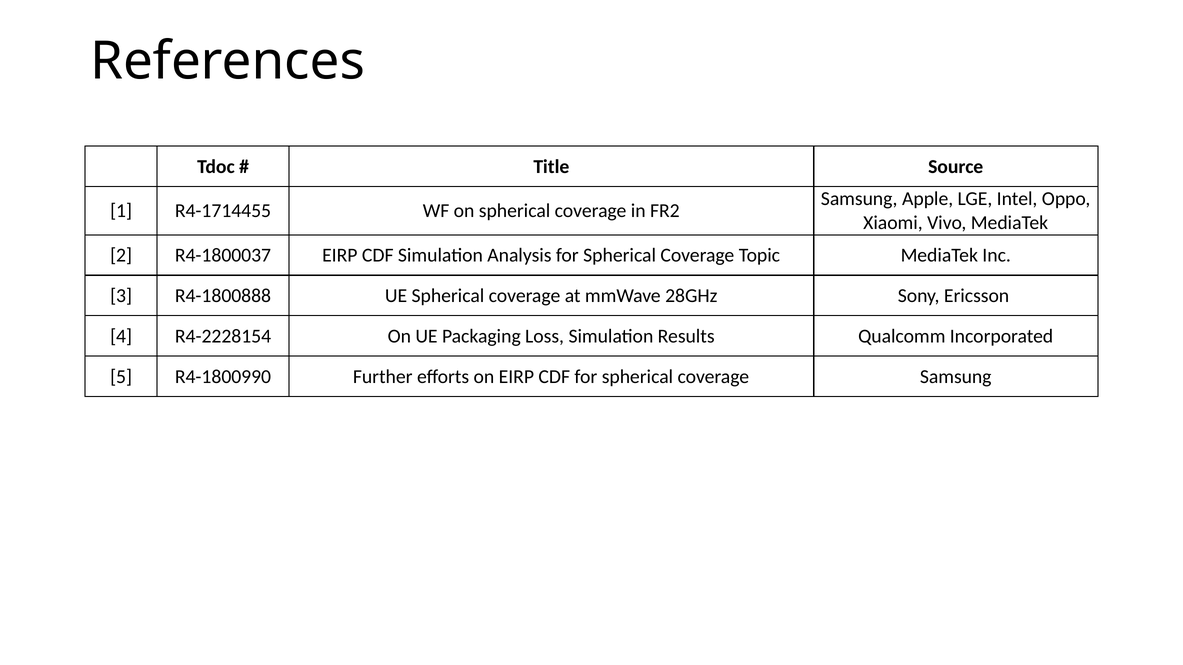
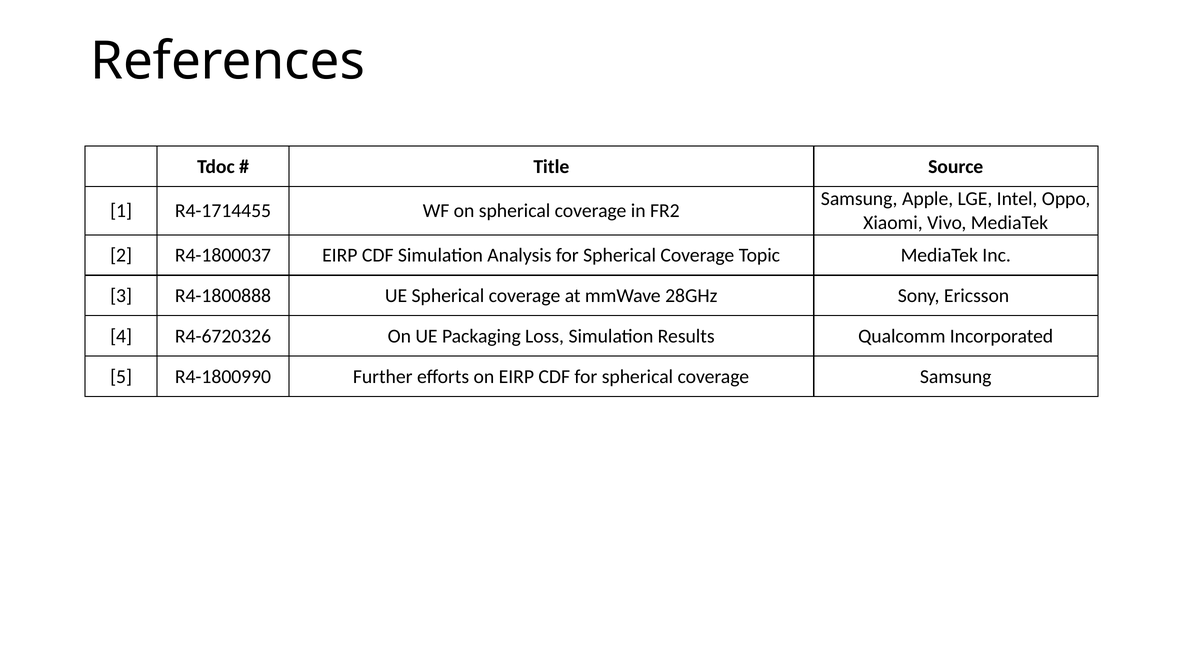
R4-2228154: R4-2228154 -> R4-6720326
